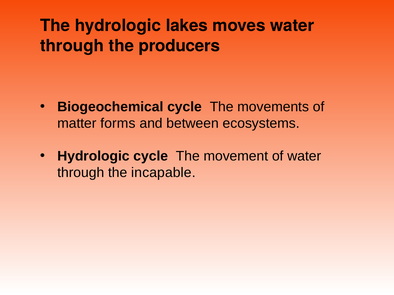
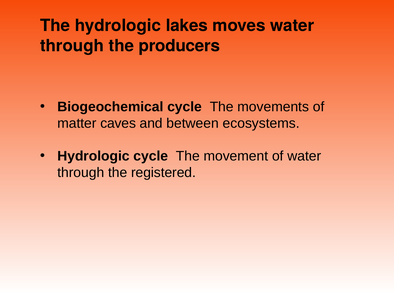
forms: forms -> caves
incapable: incapable -> registered
